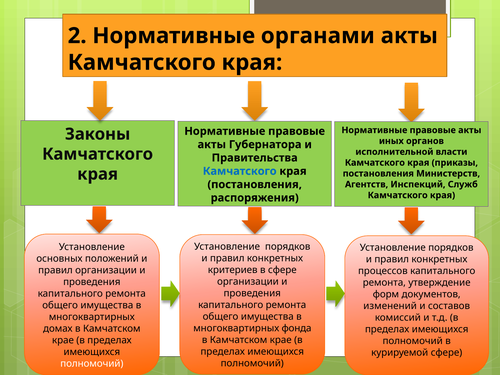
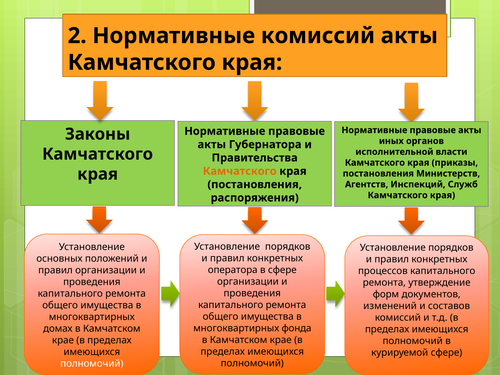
Нормативные органами: органами -> комиссий
Камчатского at (240, 171) colour: blue -> orange
критериев: критериев -> оператора
